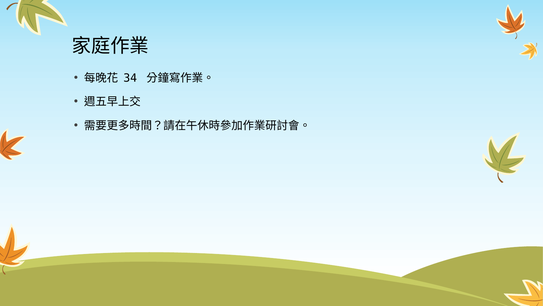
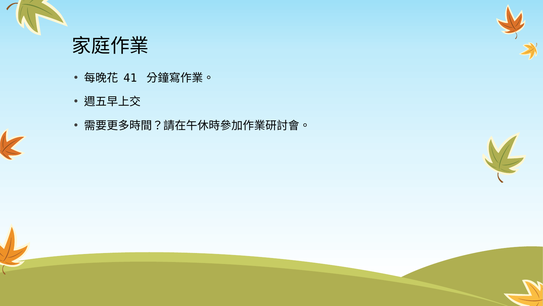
34: 34 -> 41
